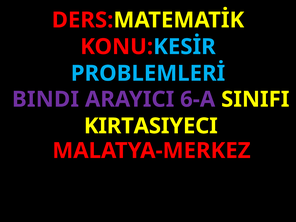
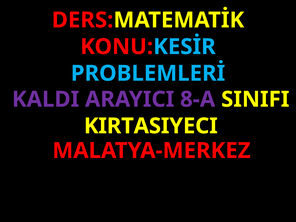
BINDI: BINDI -> KALDI
6-A: 6-A -> 8-A
